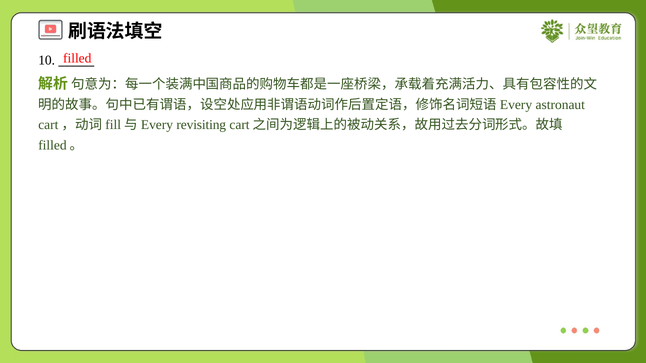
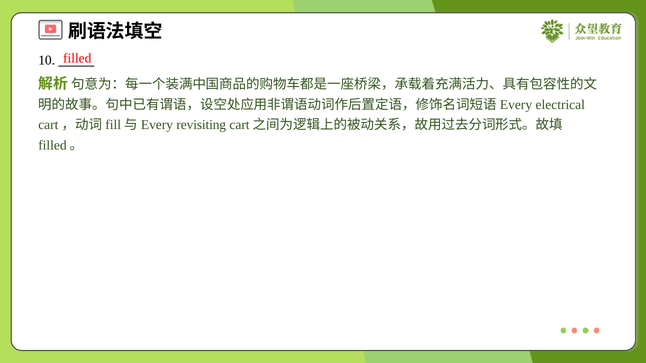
astronaut: astronaut -> electrical
